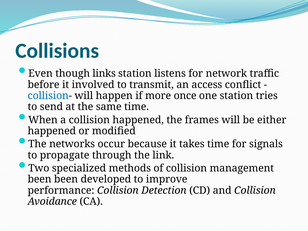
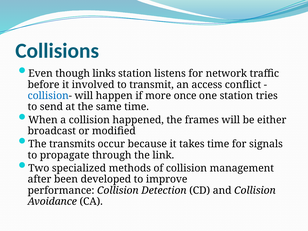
happened at (52, 131): happened -> broadcast
networks: networks -> transmits
been at (40, 179): been -> after
